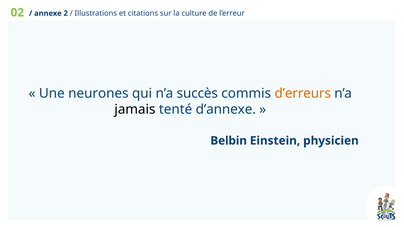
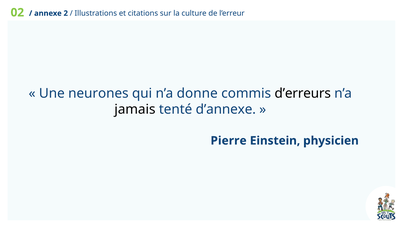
succès: succès -> donne
d’erreurs colour: orange -> black
Belbin: Belbin -> Pierre
